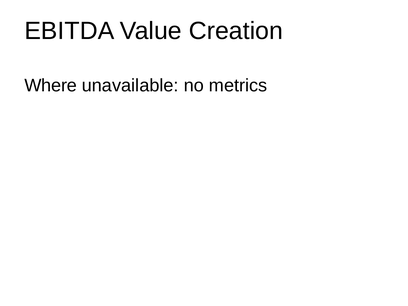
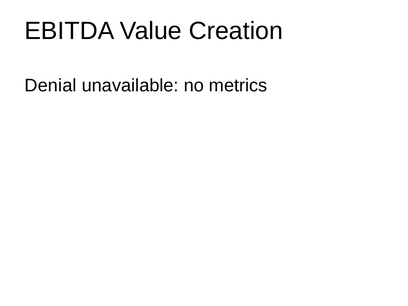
Where: Where -> Denial
